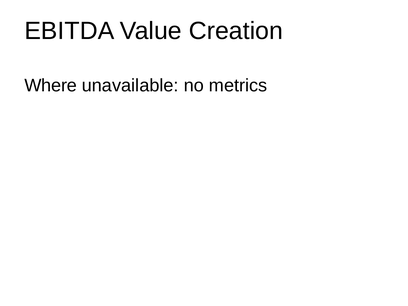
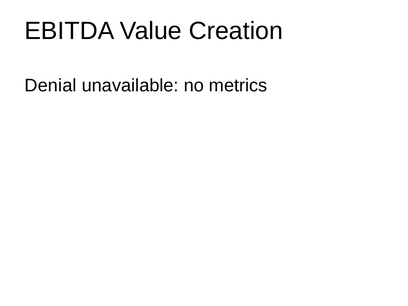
Where: Where -> Denial
